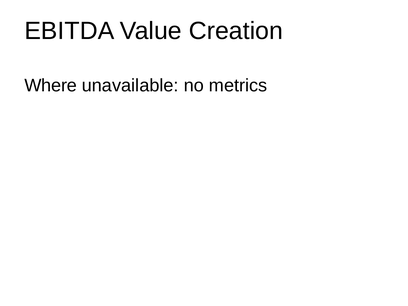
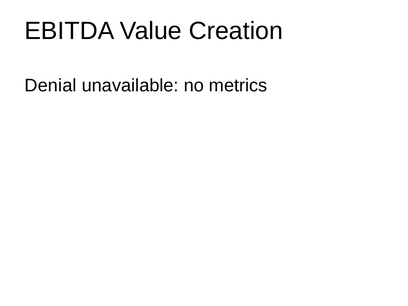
Where: Where -> Denial
